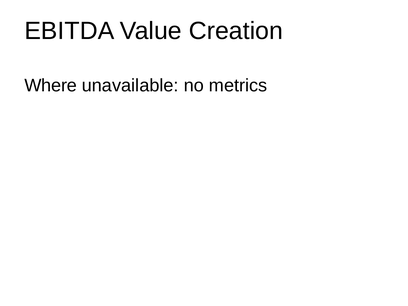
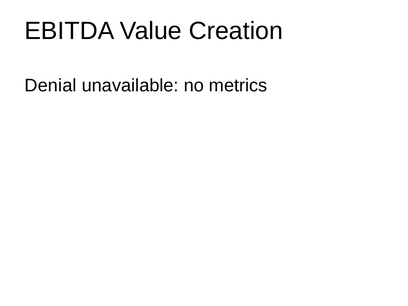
Where: Where -> Denial
